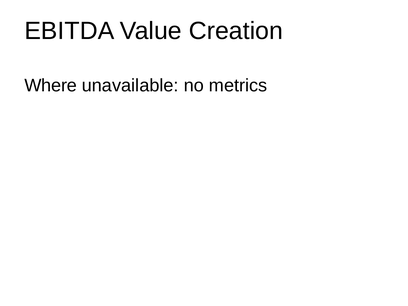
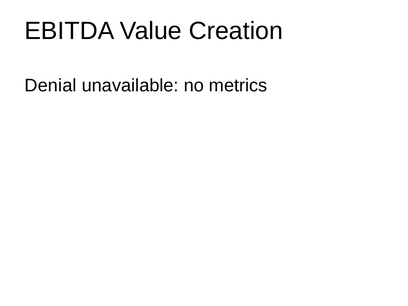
Where: Where -> Denial
